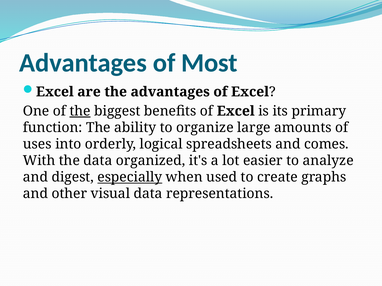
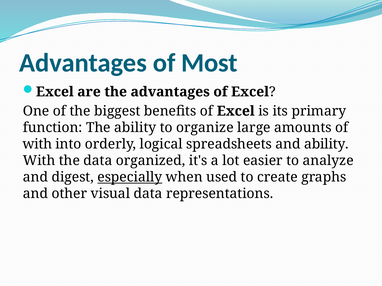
the at (80, 111) underline: present -> none
uses at (37, 144): uses -> with
and comes: comes -> ability
